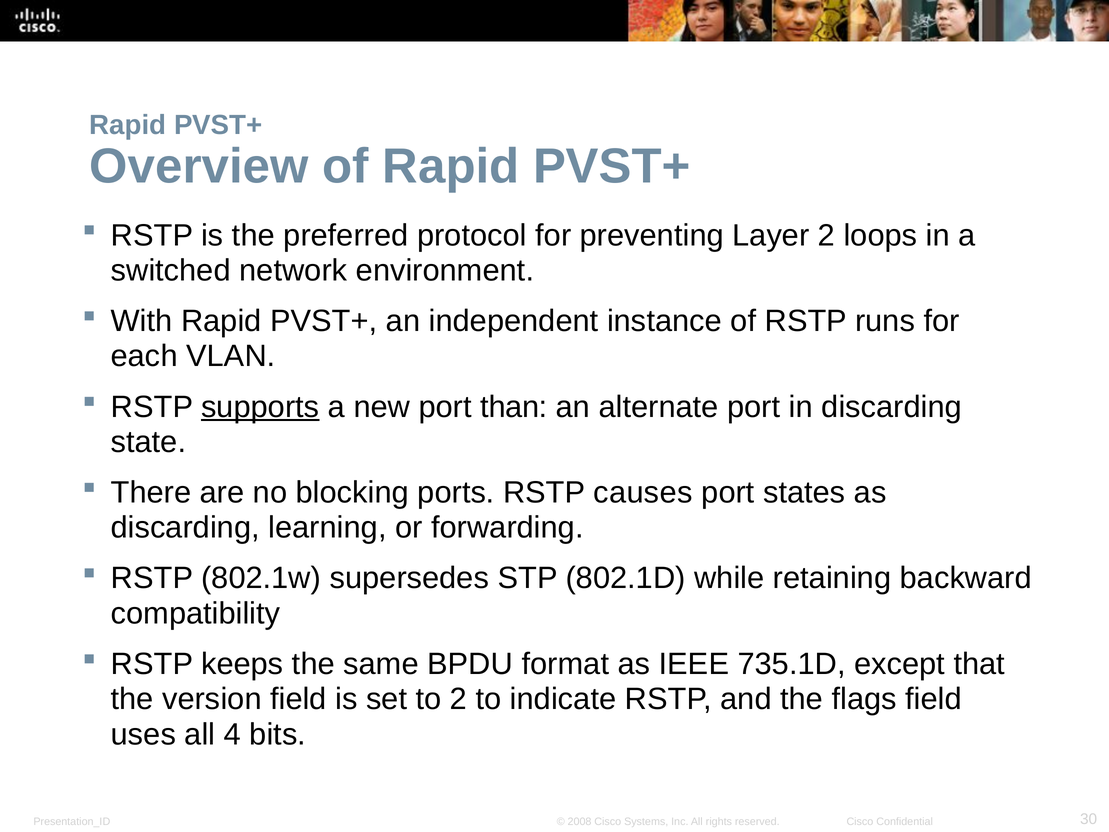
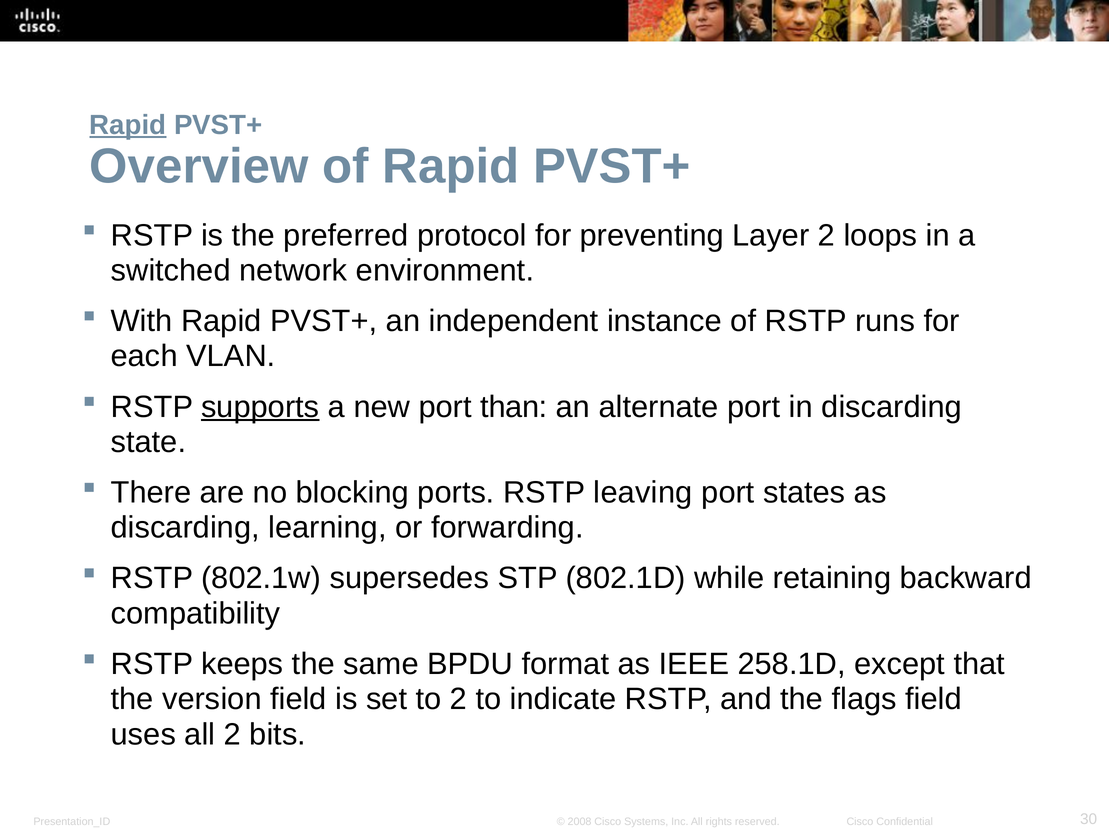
Rapid at (128, 125) underline: none -> present
causes: causes -> leaving
735.1D: 735.1D -> 258.1D
all 4: 4 -> 2
